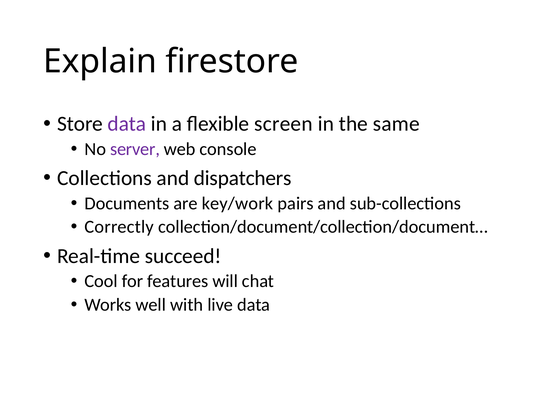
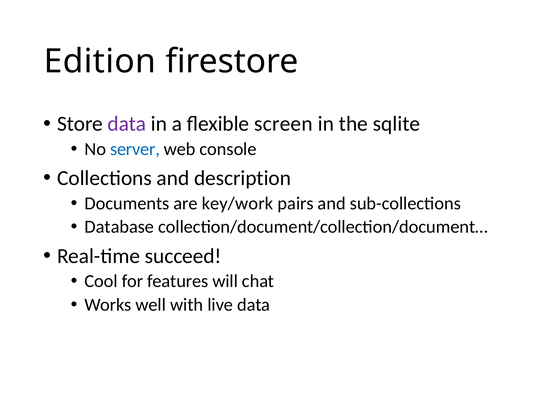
Explain: Explain -> Edition
same: same -> sqlite
server colour: purple -> blue
dispatchers: dispatchers -> description
Correctly: Correctly -> Database
